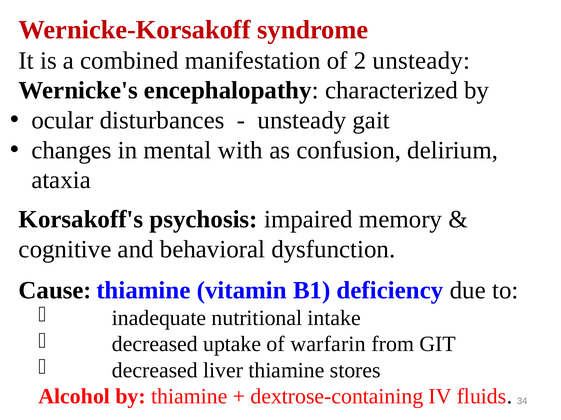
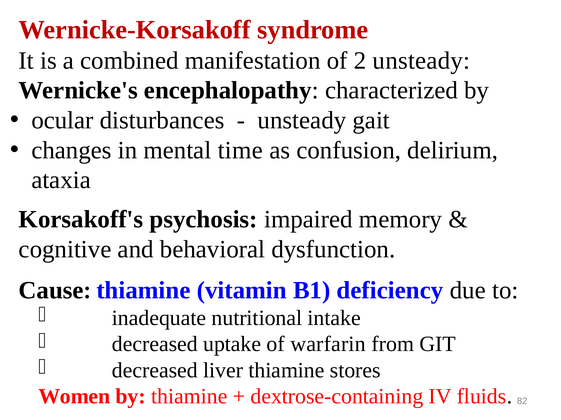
with: with -> time
Alcohol: Alcohol -> Women
34: 34 -> 82
